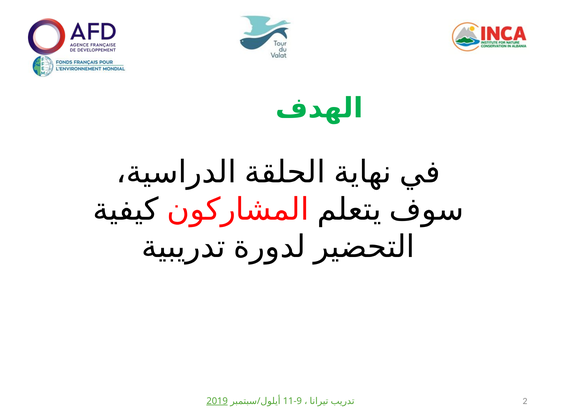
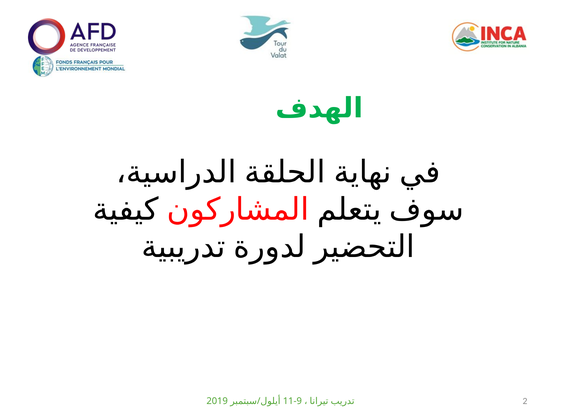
2019 underline: present -> none
